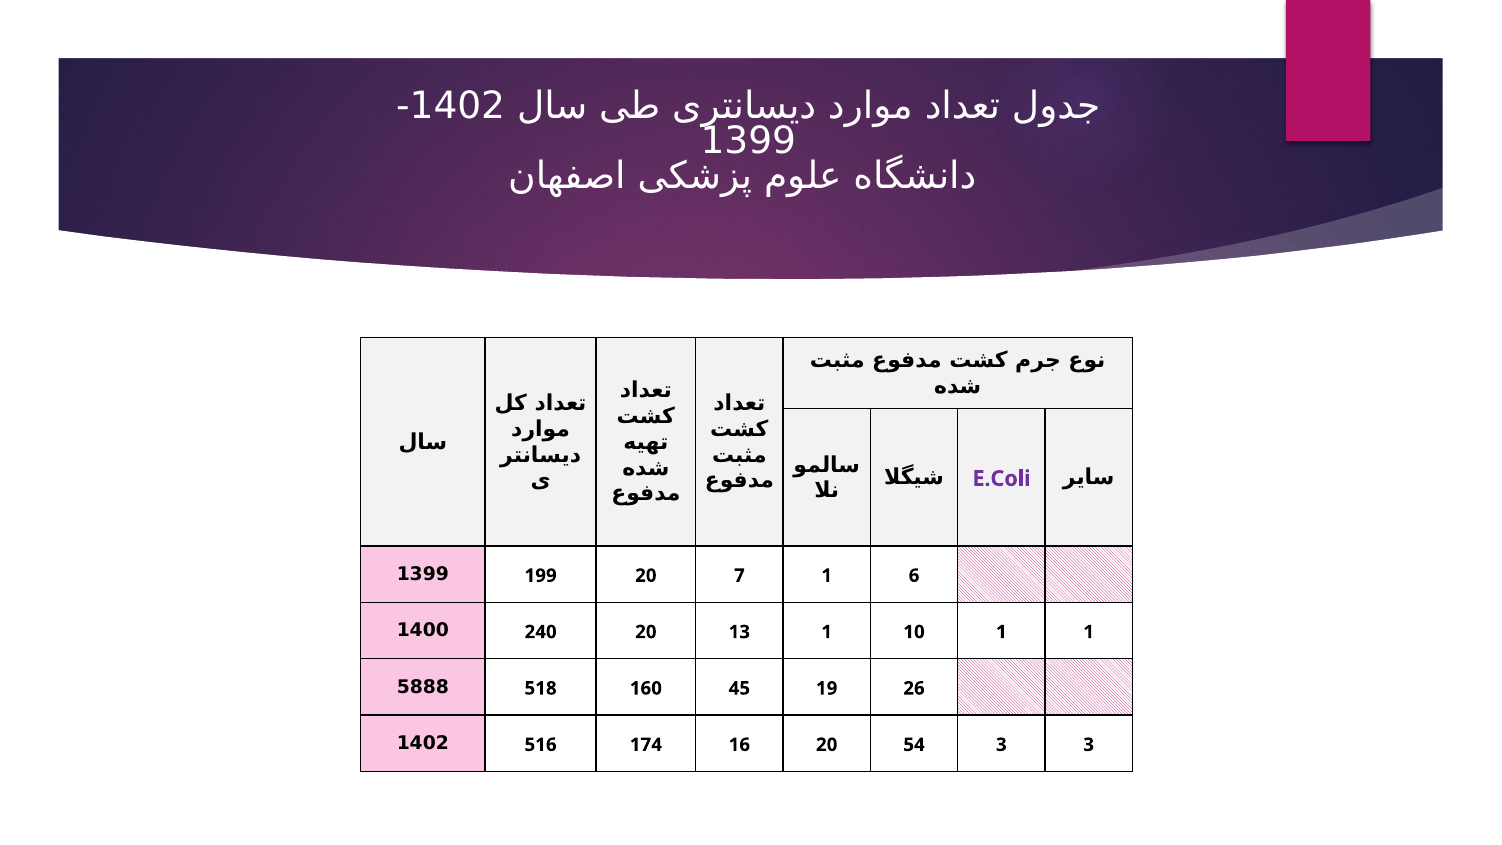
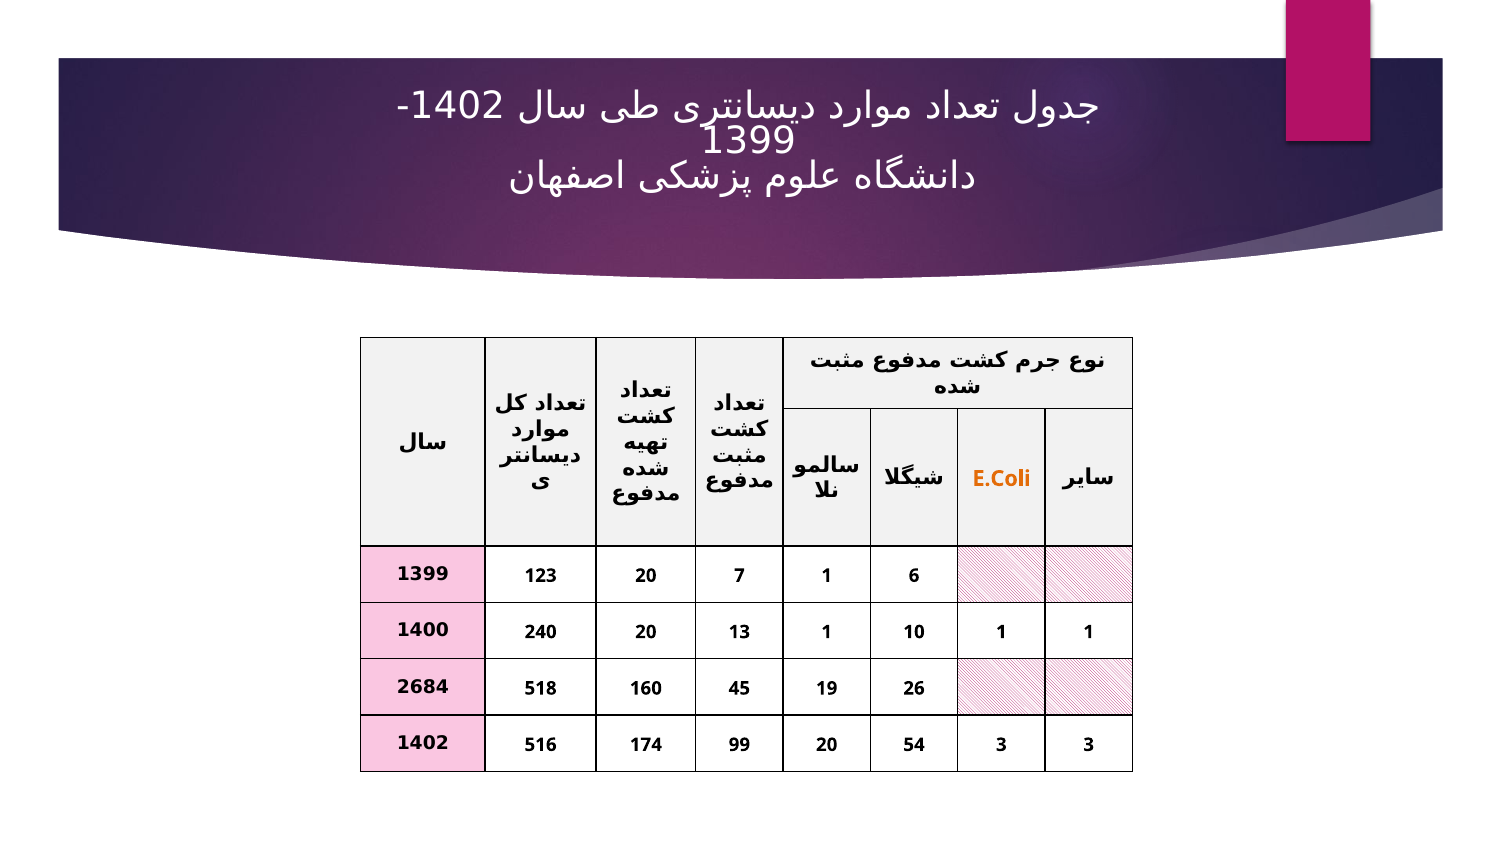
E.Coli colour: purple -> orange
199: 199 -> 123
5888: 5888 -> 2684
16: 16 -> 99
